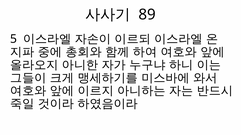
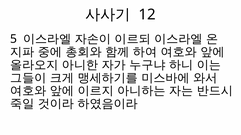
89: 89 -> 12
